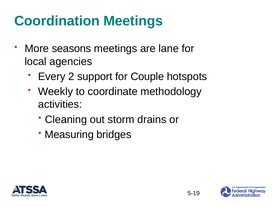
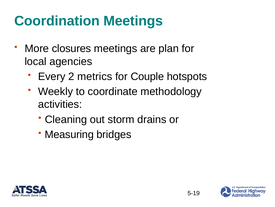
seasons: seasons -> closures
lane: lane -> plan
support: support -> metrics
